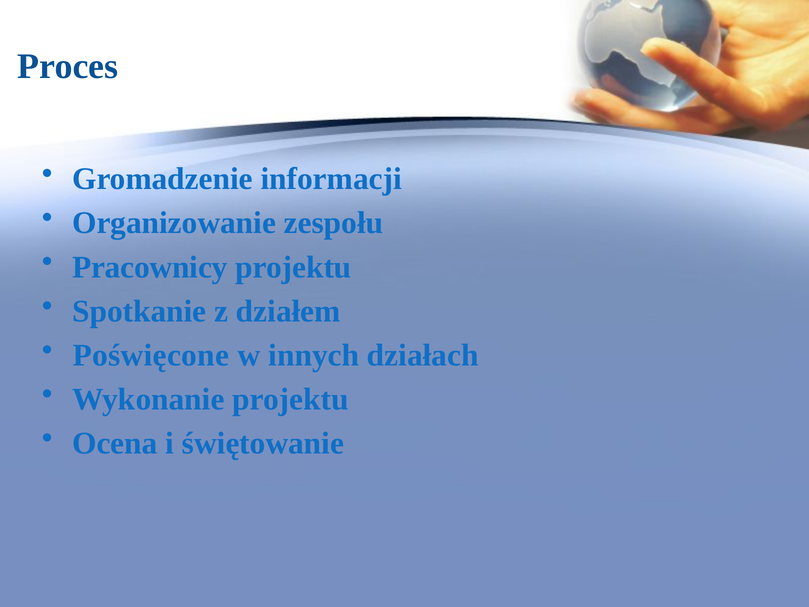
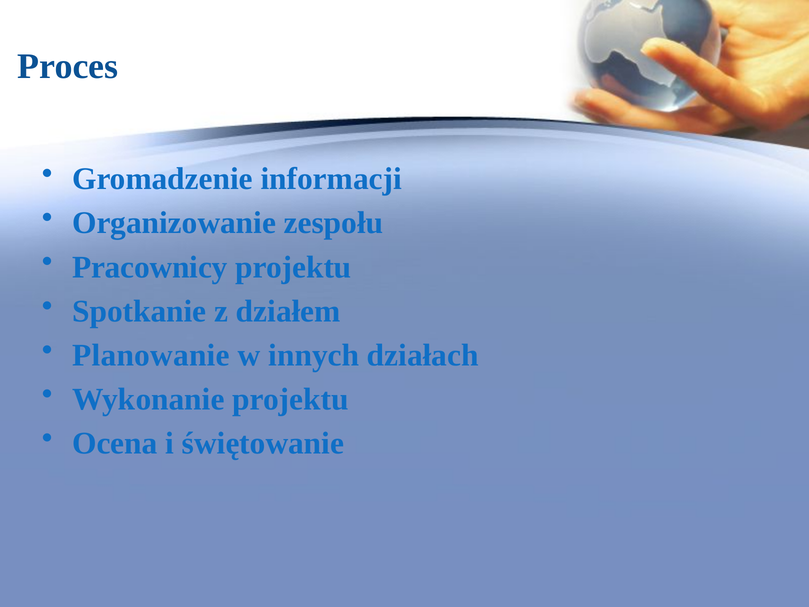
Poświęcone: Poświęcone -> Planowanie
